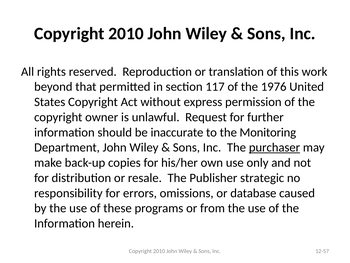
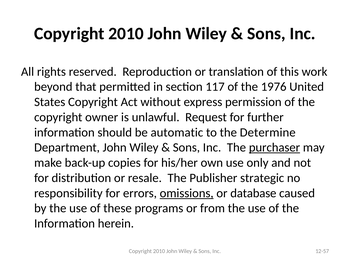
inaccurate: inaccurate -> automatic
Monitoring: Monitoring -> Determine
omissions underline: none -> present
